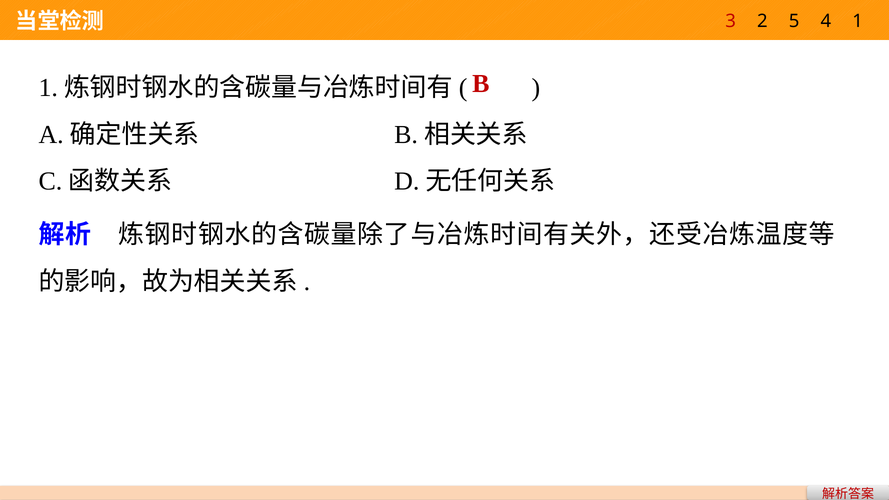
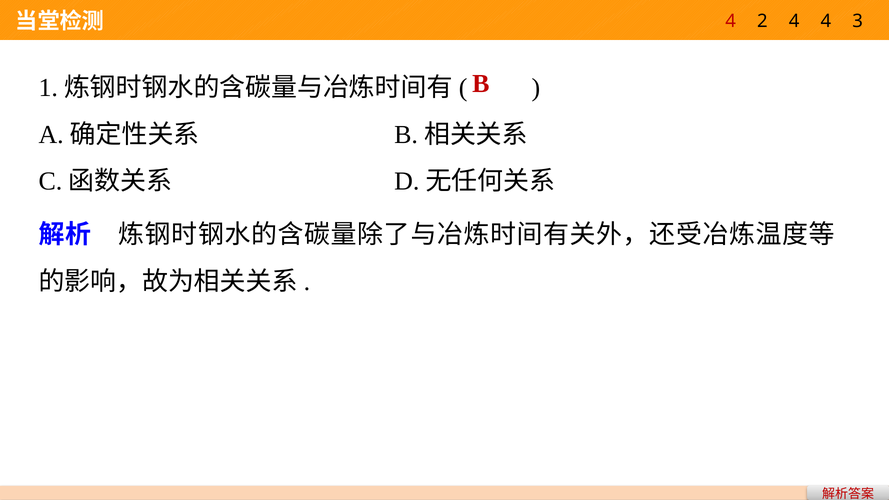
3 at (731, 21): 3 -> 4
2 5: 5 -> 4
4 1: 1 -> 3
